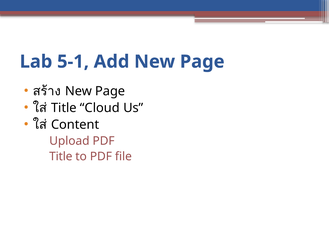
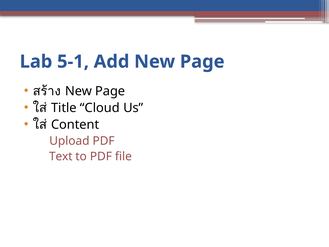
Title at (61, 156): Title -> Text
